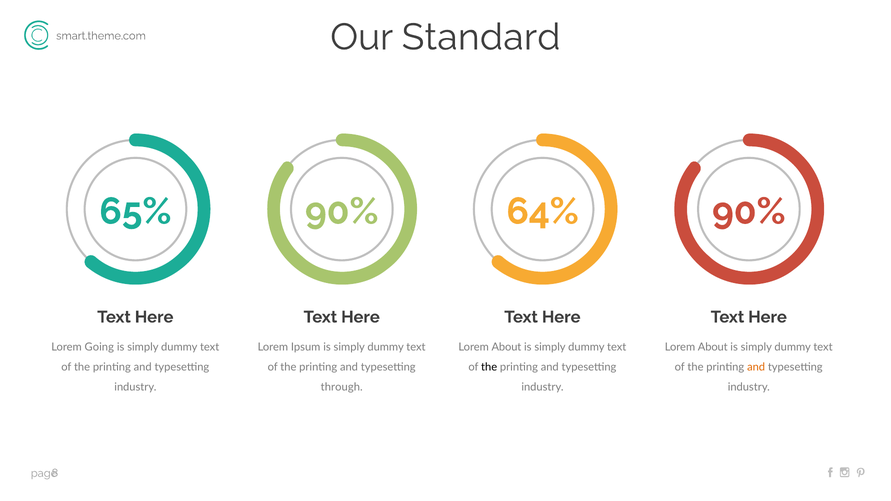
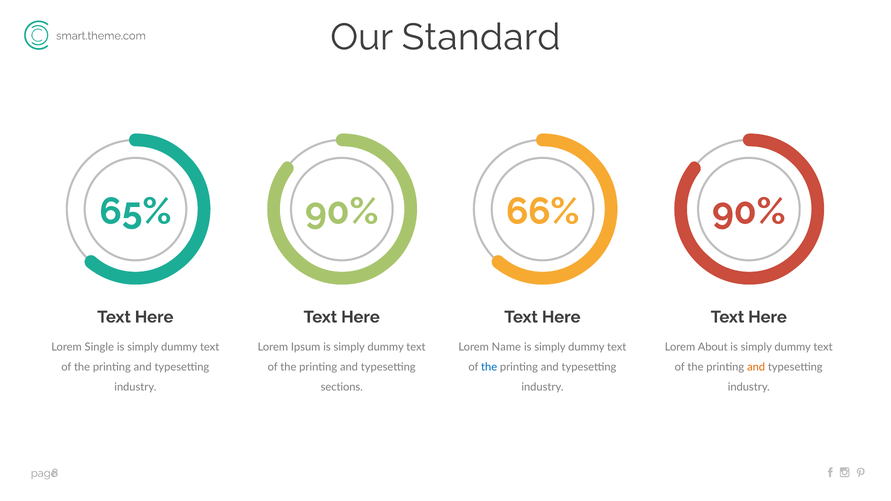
64%: 64% -> 66%
Going: Going -> Single
About at (506, 347): About -> Name
the at (489, 367) colour: black -> blue
through: through -> sections
